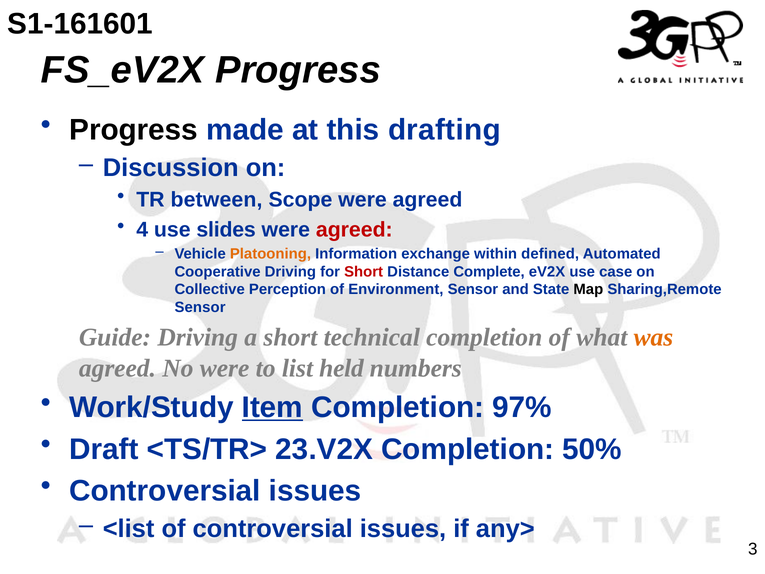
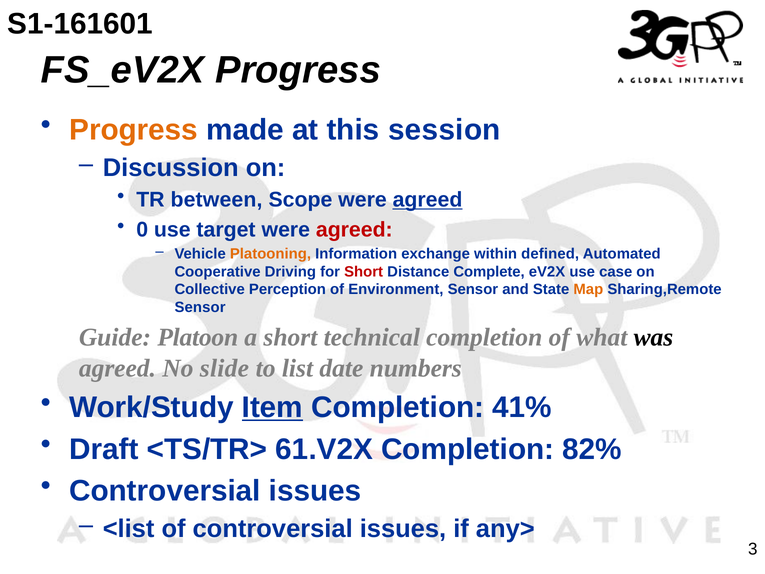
Progress at (134, 130) colour: black -> orange
drafting: drafting -> session
agreed at (427, 200) underline: none -> present
4: 4 -> 0
slides: slides -> target
Map colour: black -> orange
Guide Driving: Driving -> Platoon
was colour: orange -> black
No were: were -> slide
held: held -> date
97%: 97% -> 41%
23.V2X: 23.V2X -> 61.V2X
50%: 50% -> 82%
